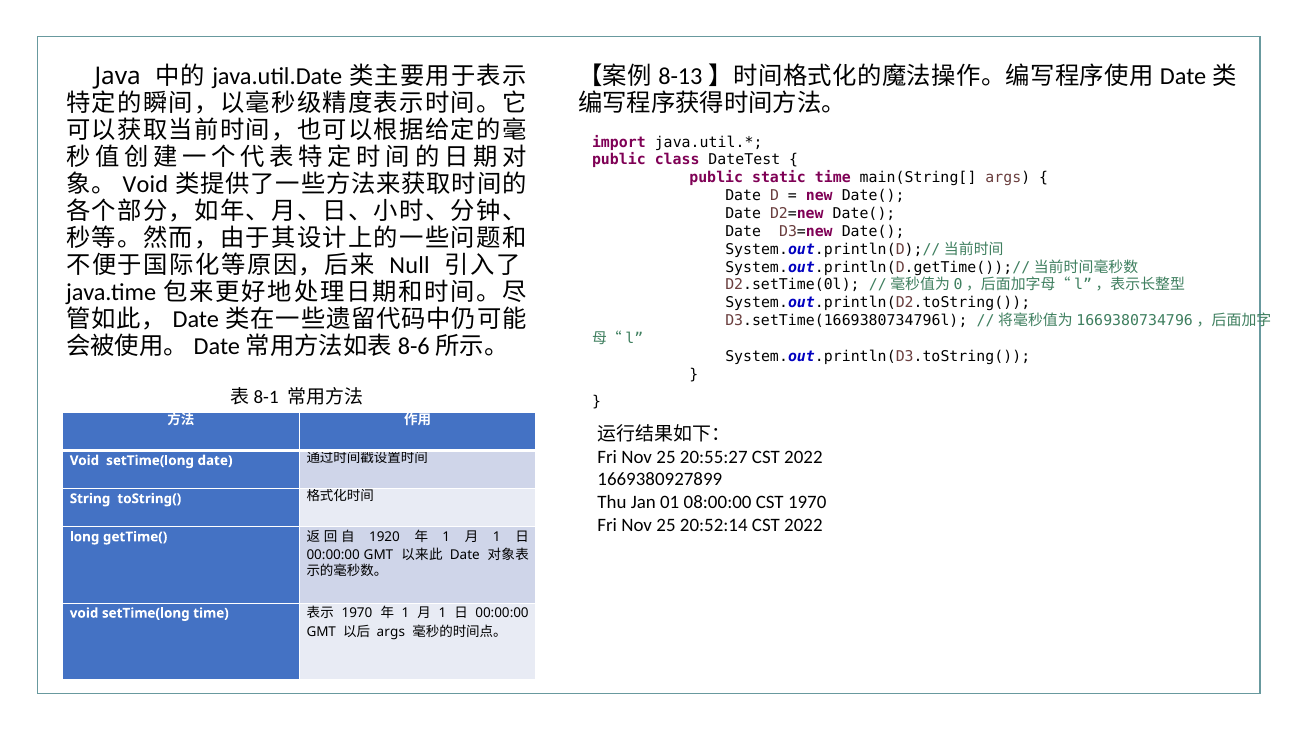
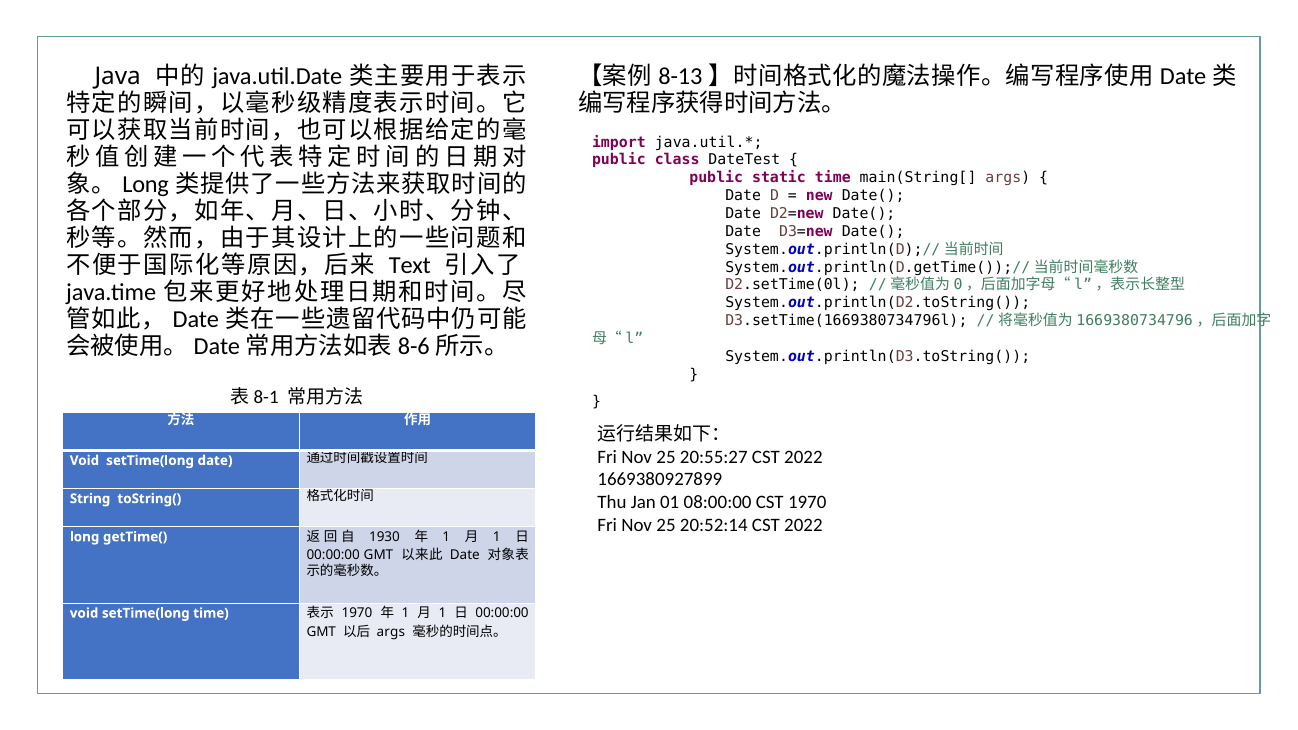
Void at (145, 184): Void -> Long
Null: Null -> Text
1920: 1920 -> 1930
